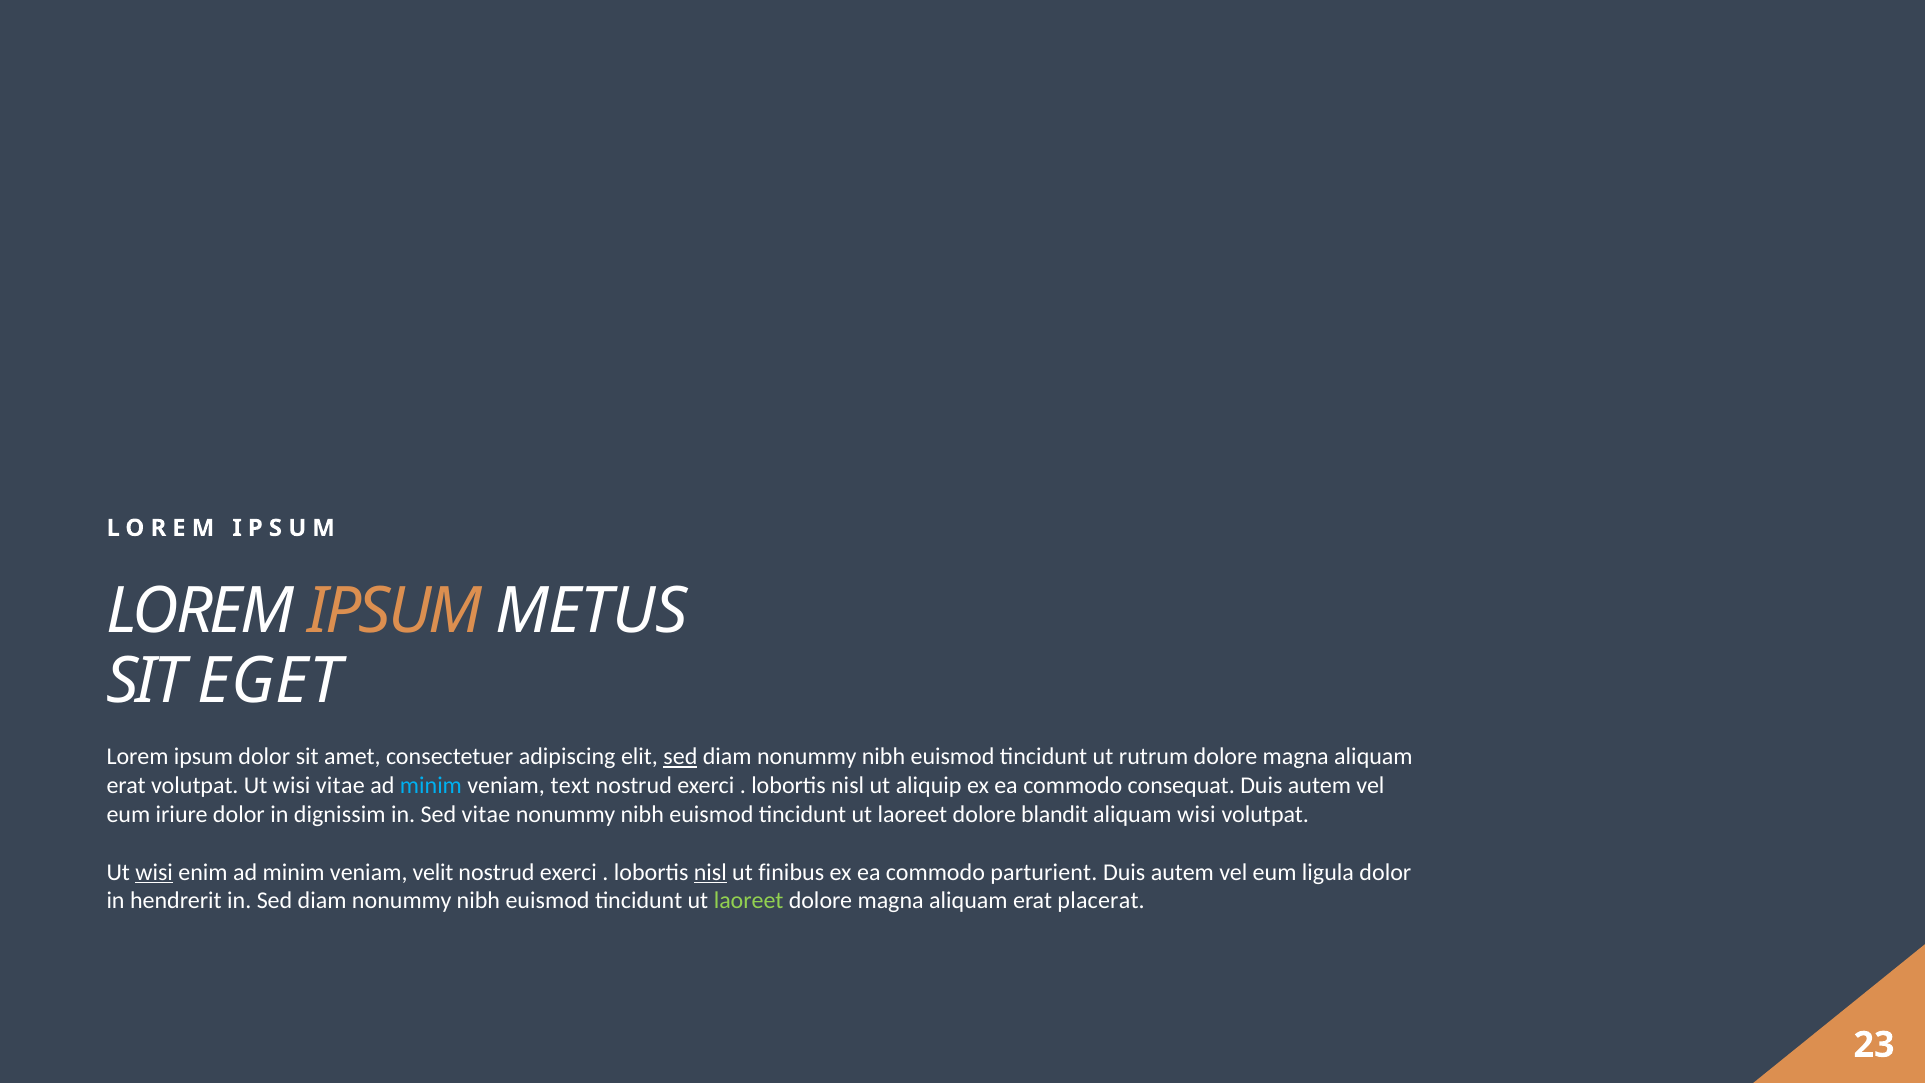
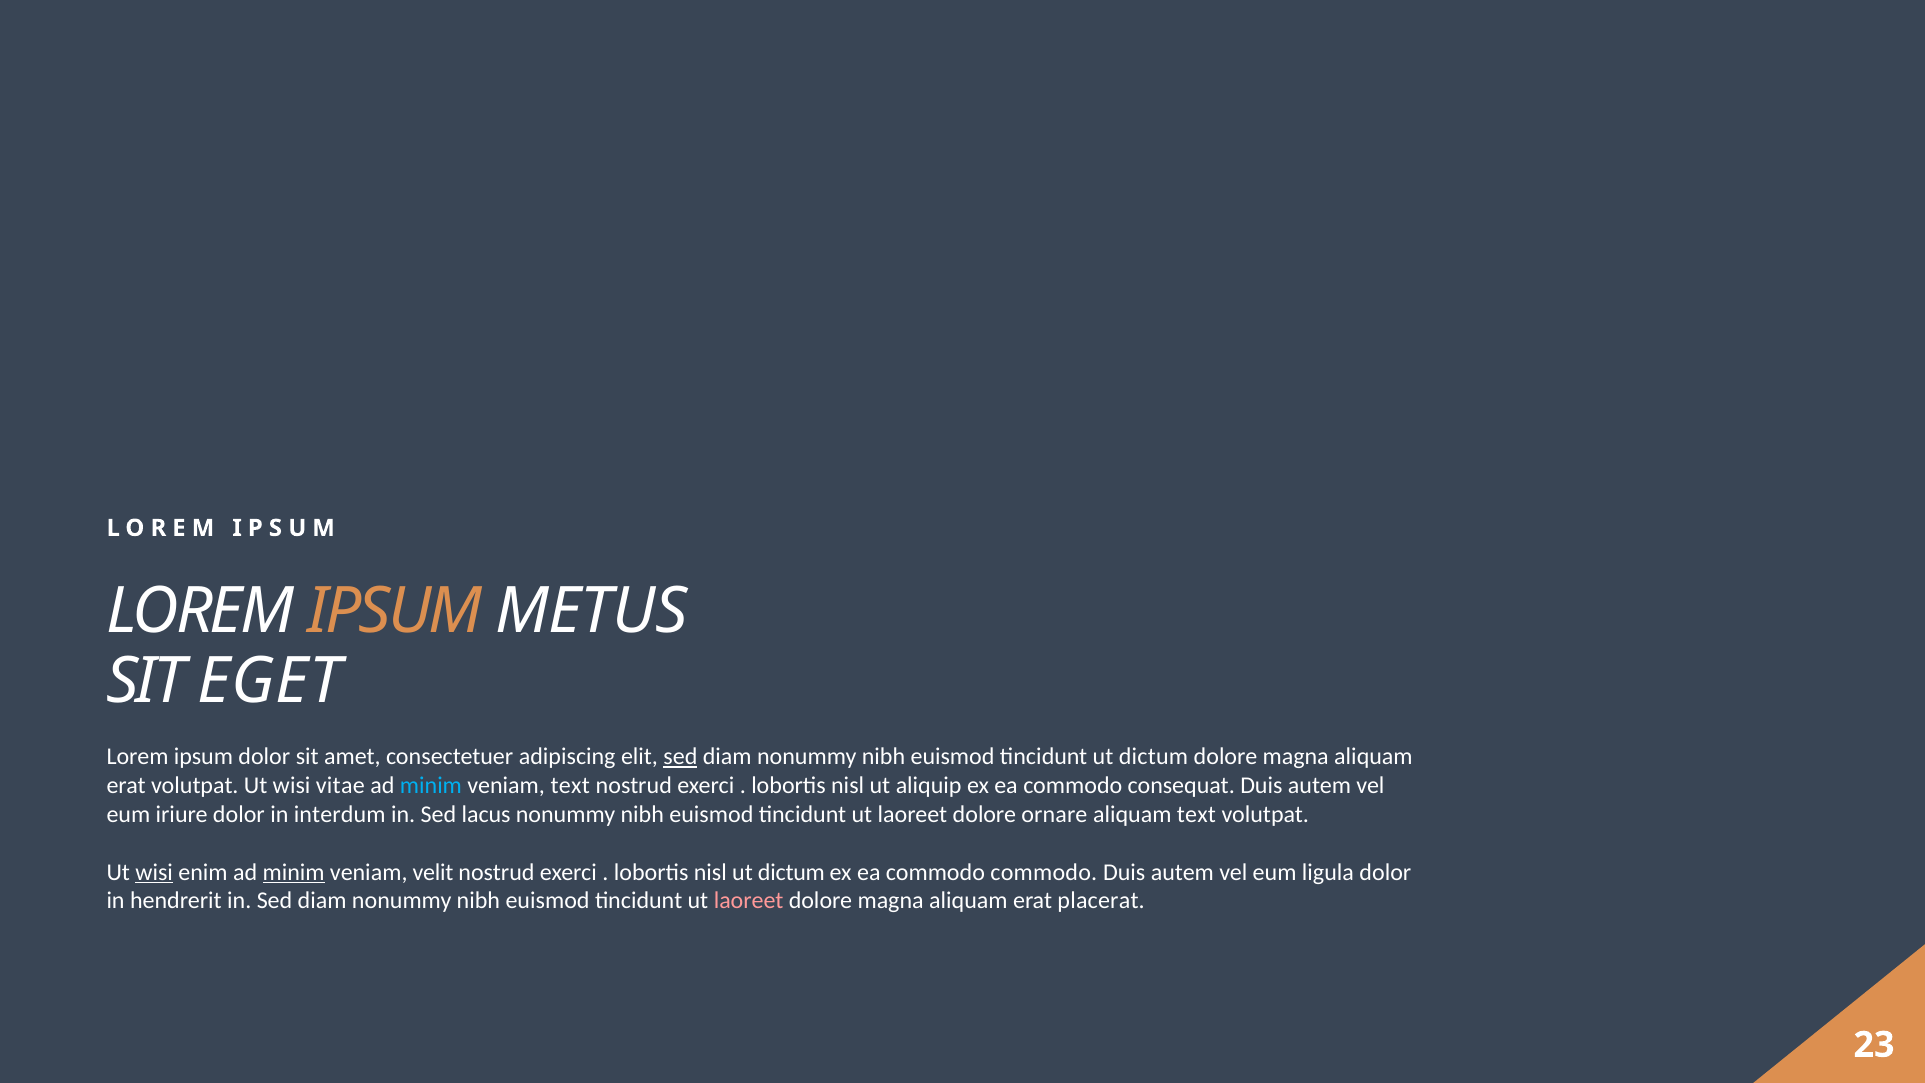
tincidunt ut rutrum: rutrum -> dictum
dignissim: dignissim -> interdum
Sed vitae: vitae -> lacus
blandit: blandit -> ornare
aliquam wisi: wisi -> text
minim at (294, 872) underline: none -> present
nisl at (710, 872) underline: present -> none
finibus at (791, 872): finibus -> dictum
commodo parturient: parturient -> commodo
laoreet at (749, 901) colour: light green -> pink
